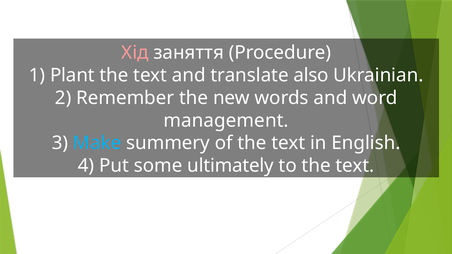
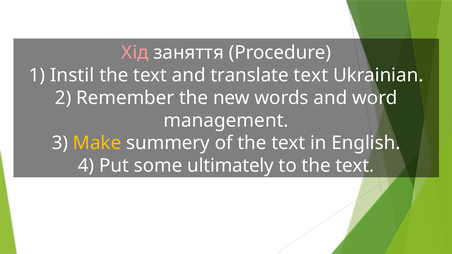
Plant: Plant -> Instil
translate also: also -> text
Make colour: light blue -> yellow
